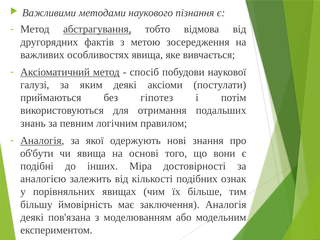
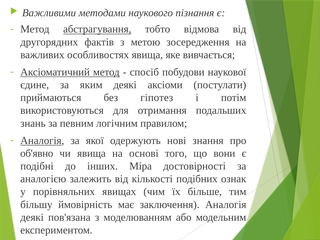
галузі: галузі -> єдине
об'бути: об'бути -> об'явно
